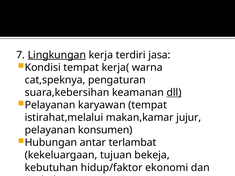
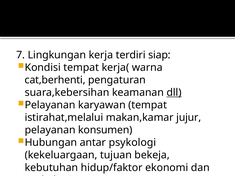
Lingkungan underline: present -> none
jasa: jasa -> siap
cat,speknya: cat,speknya -> cat,berhenti
antar terlambat: terlambat -> psykologi
